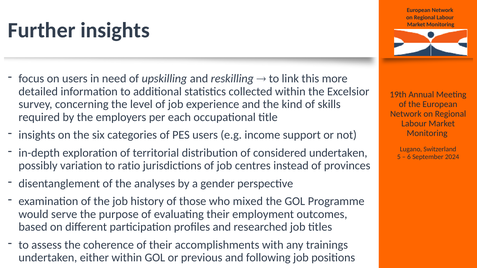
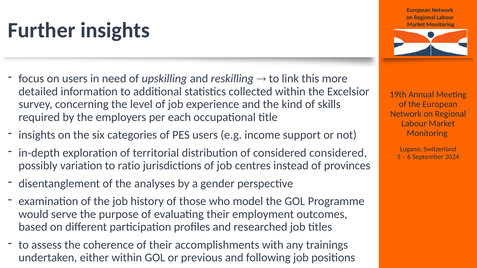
considered undertaken: undertaken -> considered
mixed: mixed -> model
